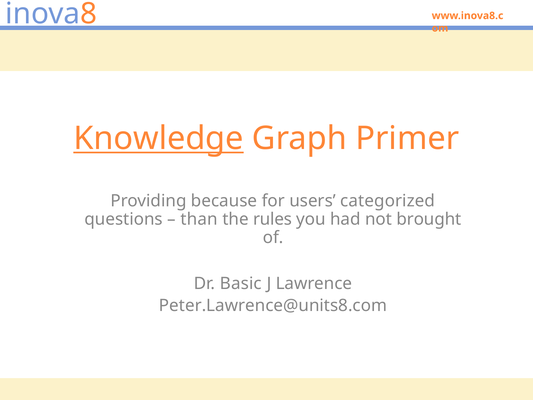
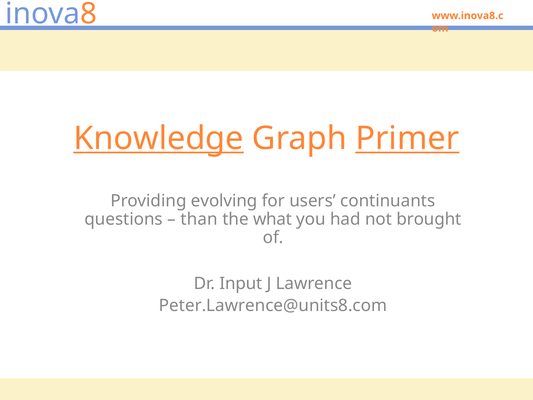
Primer underline: none -> present
because: because -> evolving
categorized: categorized -> continuants
rules: rules -> what
Basic: Basic -> Input
